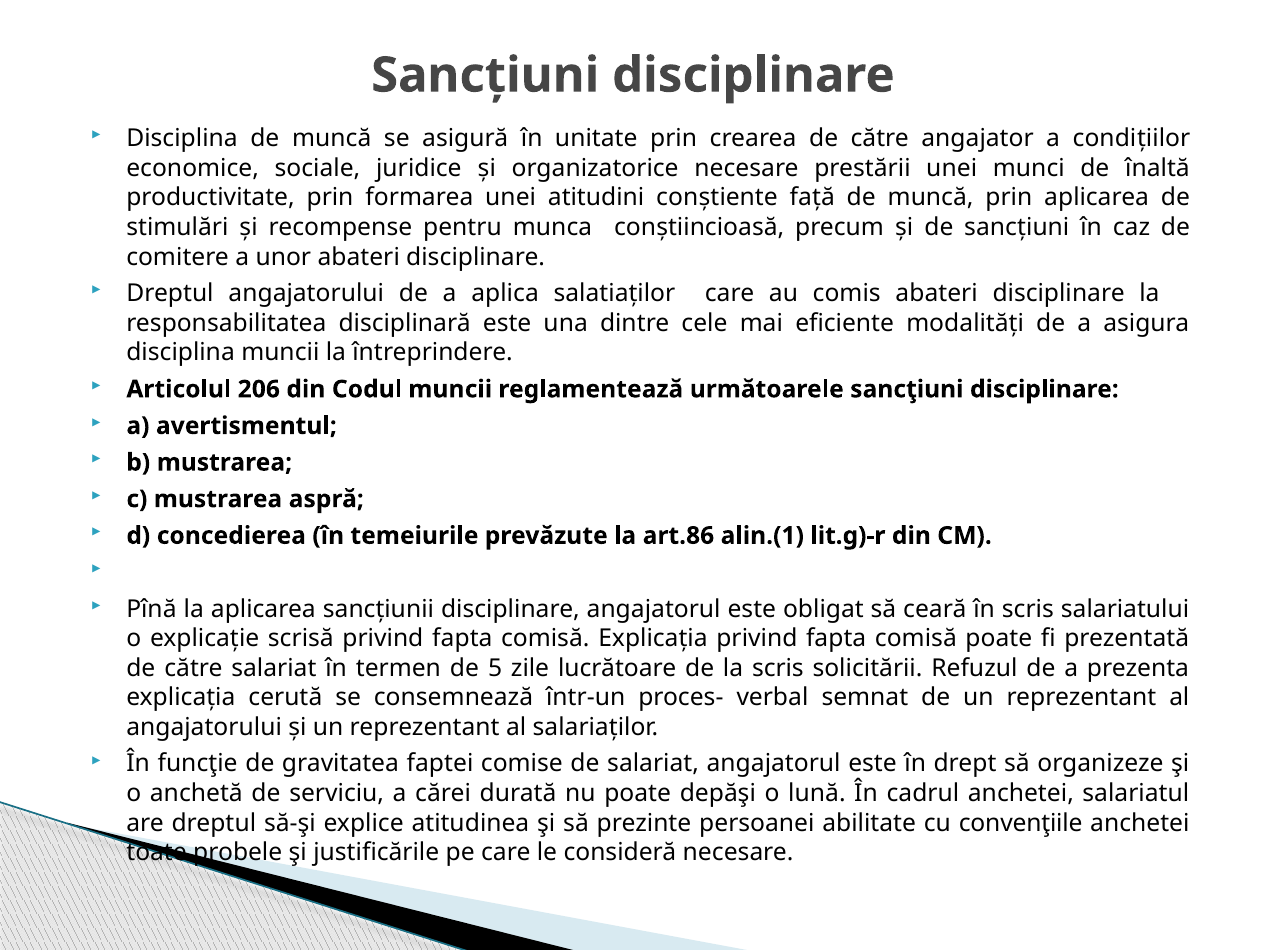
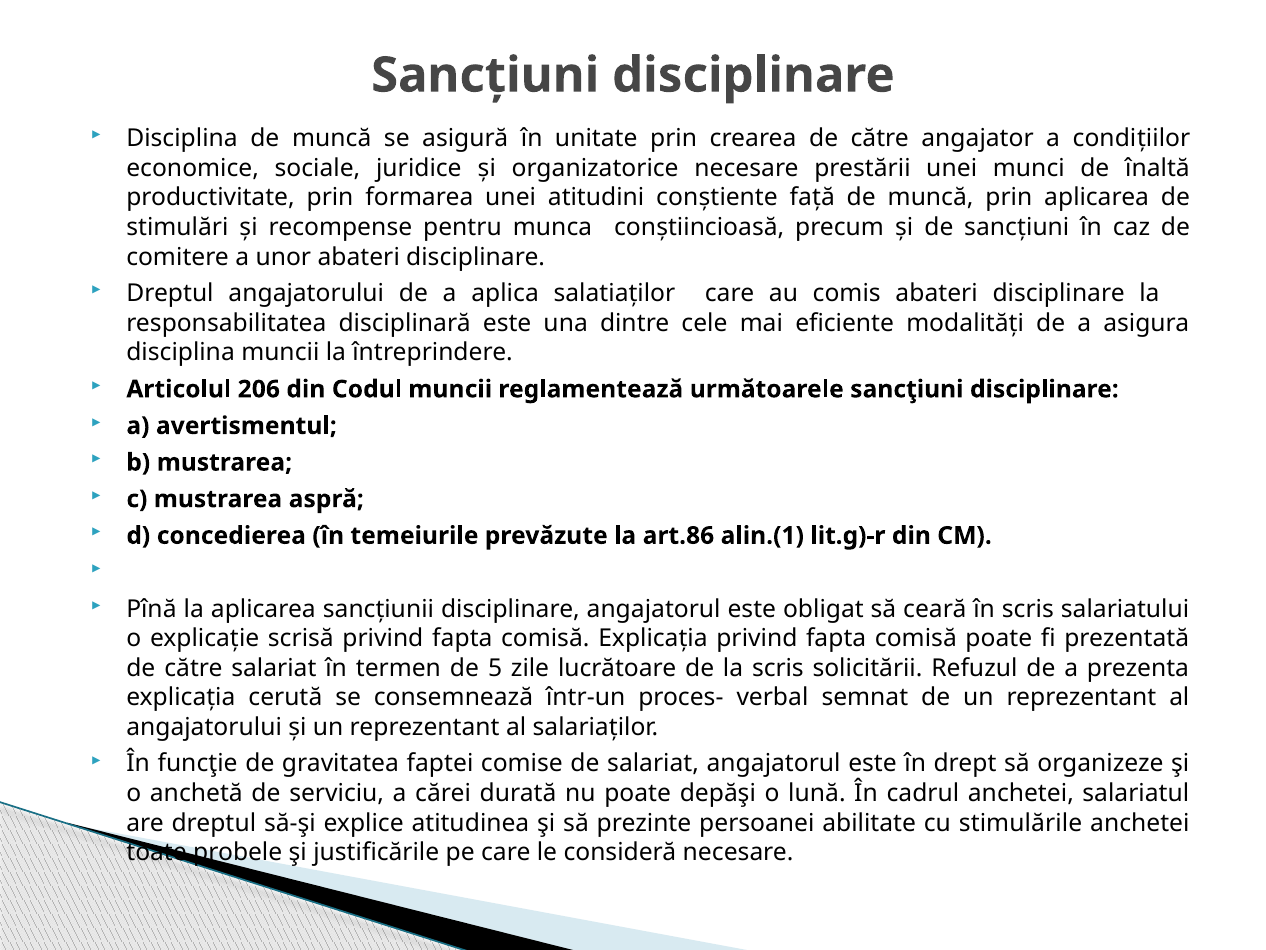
convenţiile: convenţiile -> stimulările
